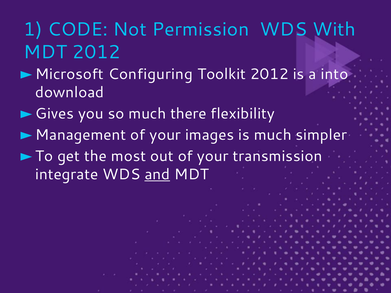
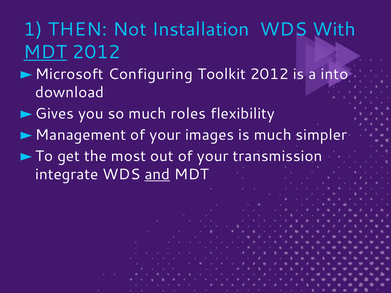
CODE: CODE -> THEN
Permission: Permission -> Installation
MDT at (45, 52) underline: none -> present
there: there -> roles
